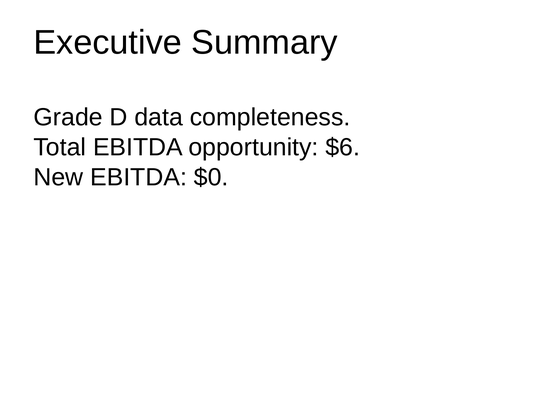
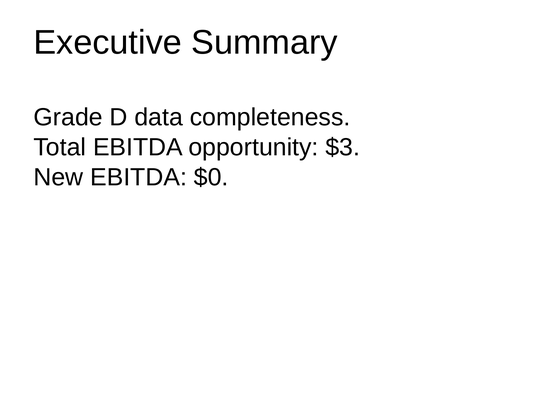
$6: $6 -> $3
